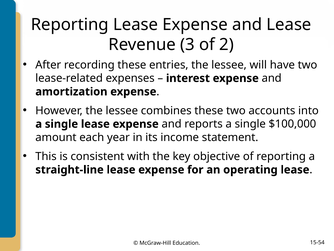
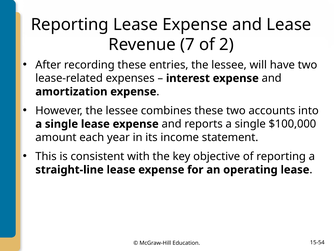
3: 3 -> 7
